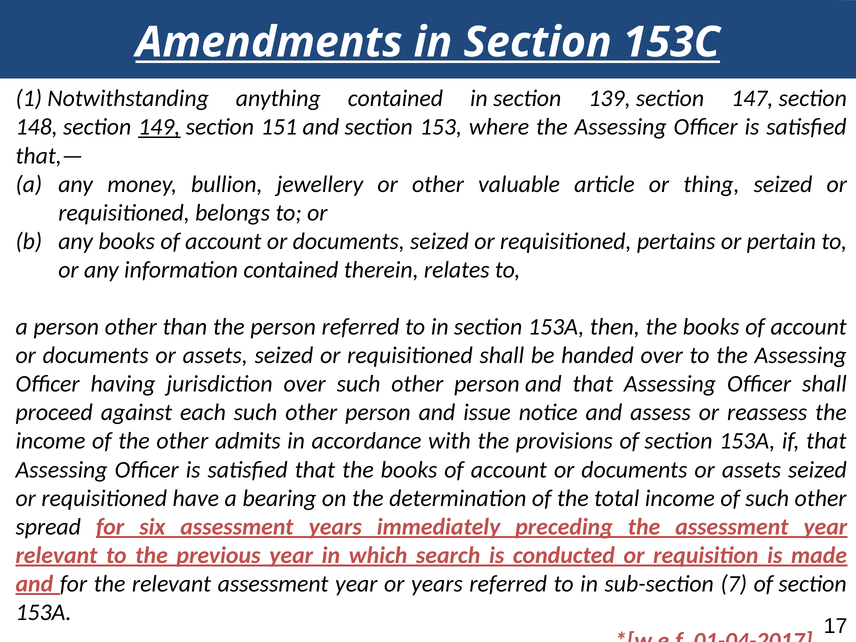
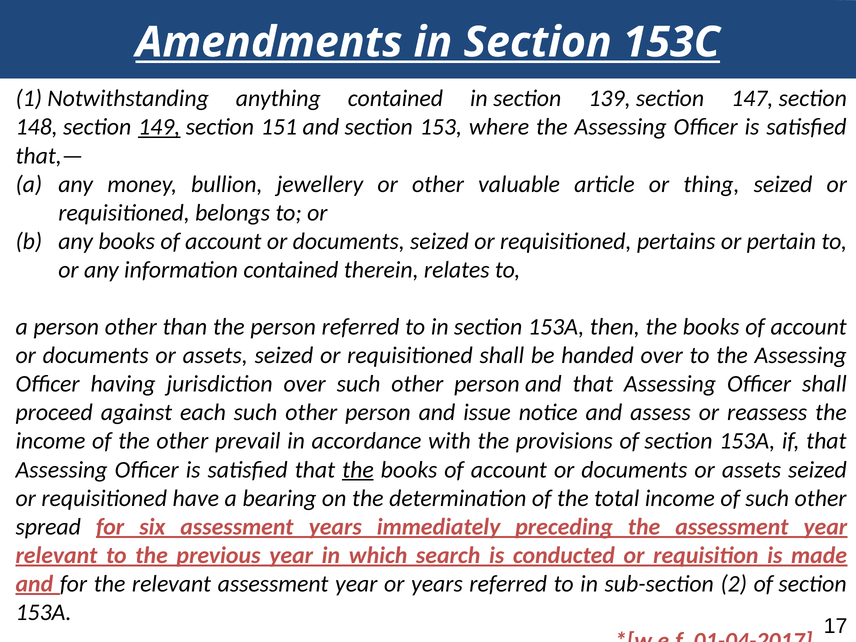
admits: admits -> prevail
the at (358, 470) underline: none -> present
7: 7 -> 2
